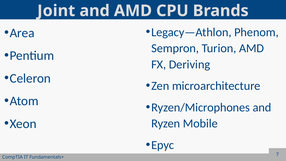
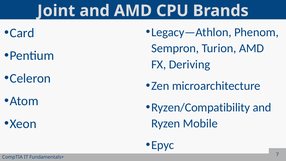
Area: Area -> Card
Ryzen/Microphones: Ryzen/Microphones -> Ryzen/Compatibility
